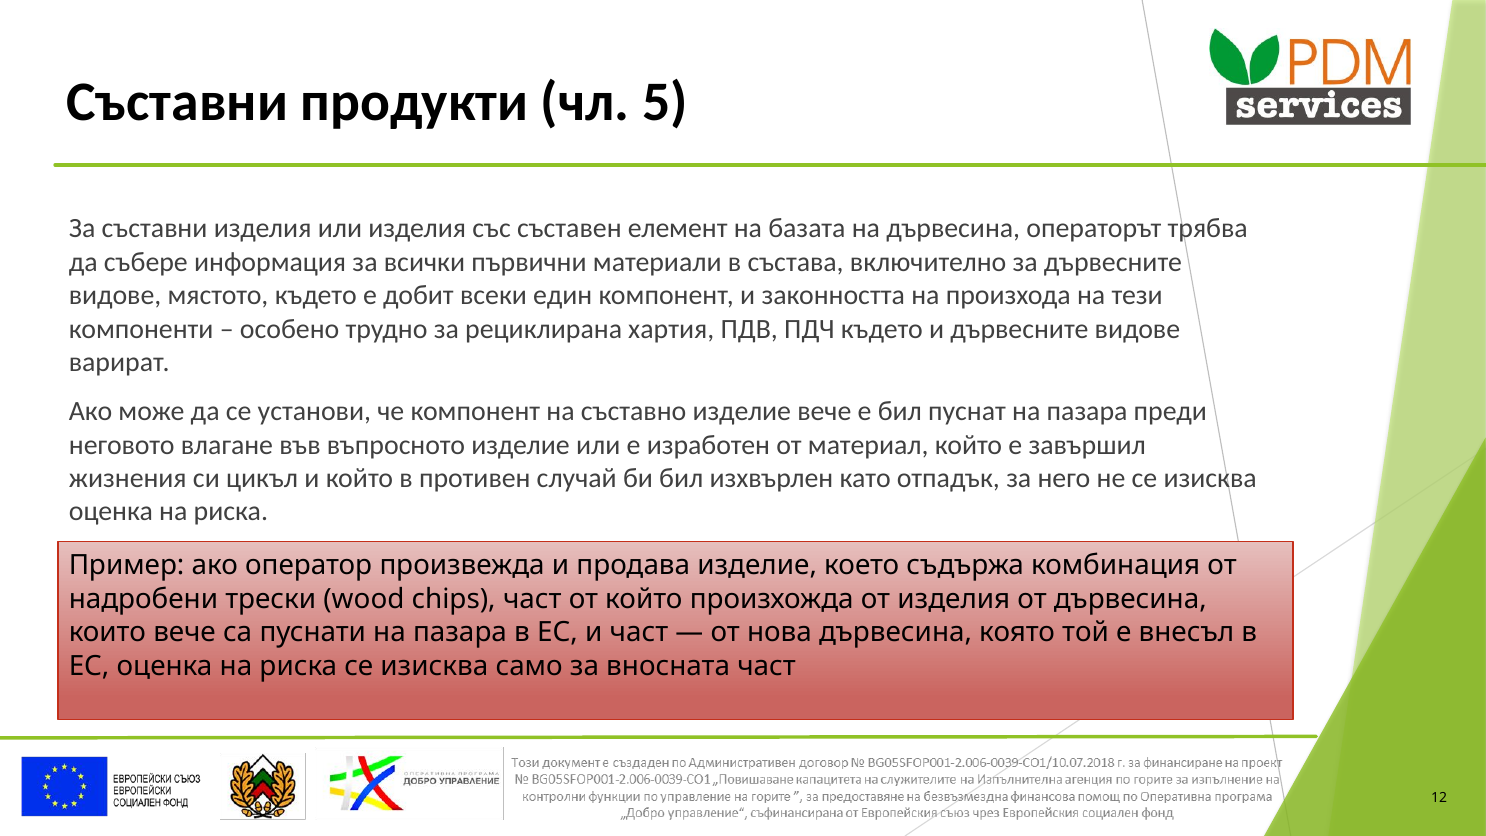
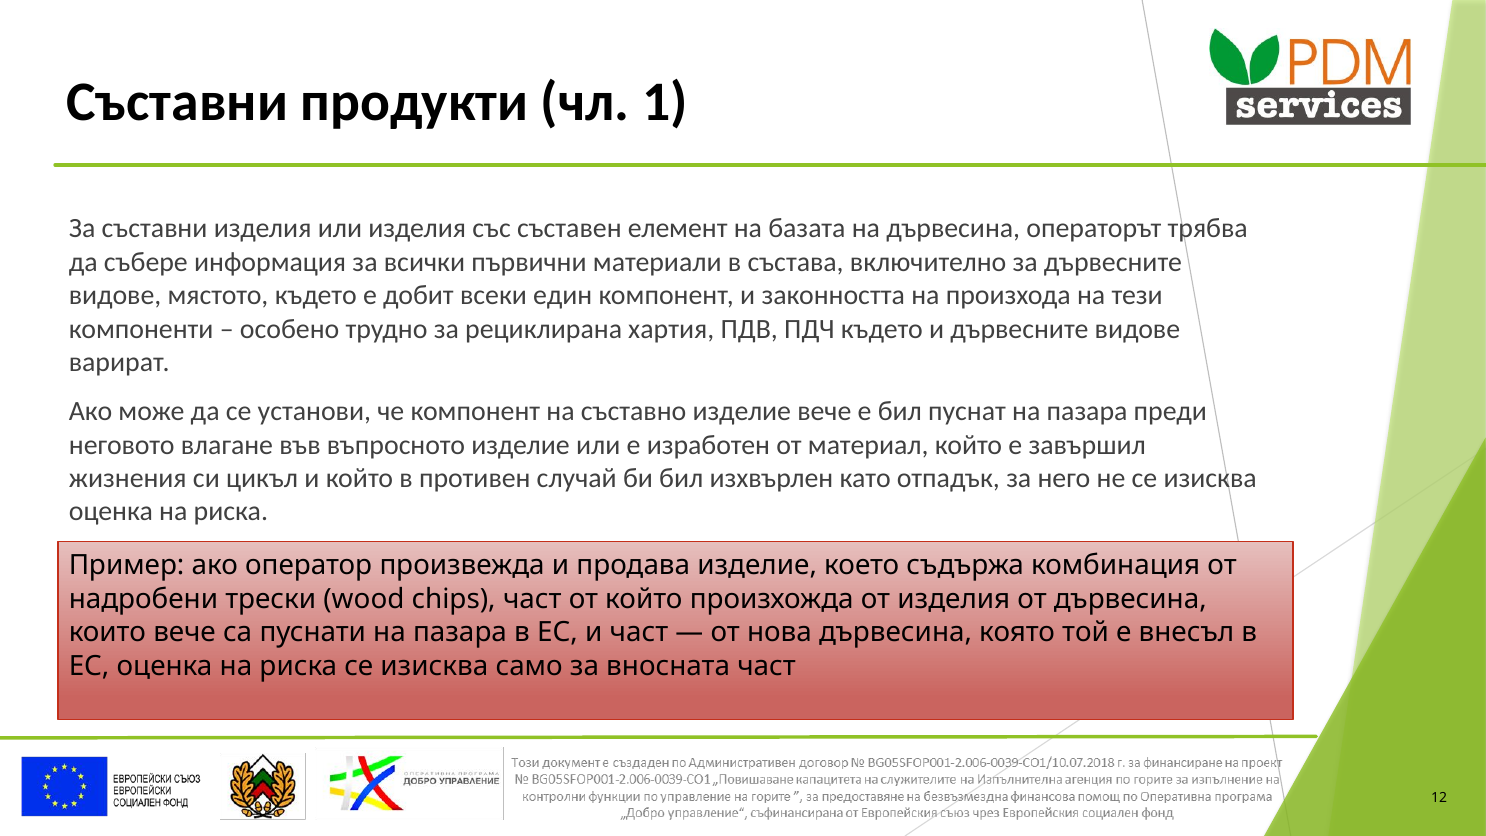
5: 5 -> 1
